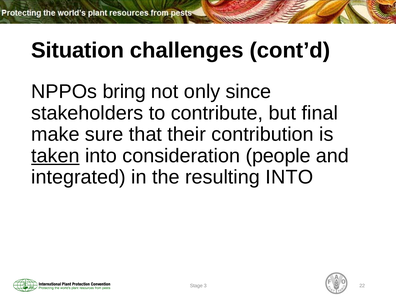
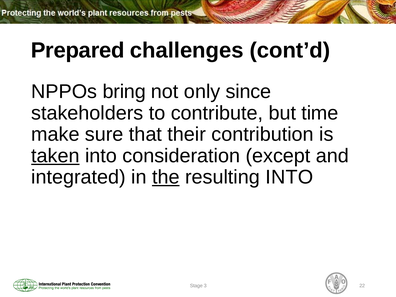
Situation: Situation -> Prepared
final: final -> time
people: people -> except
the underline: none -> present
